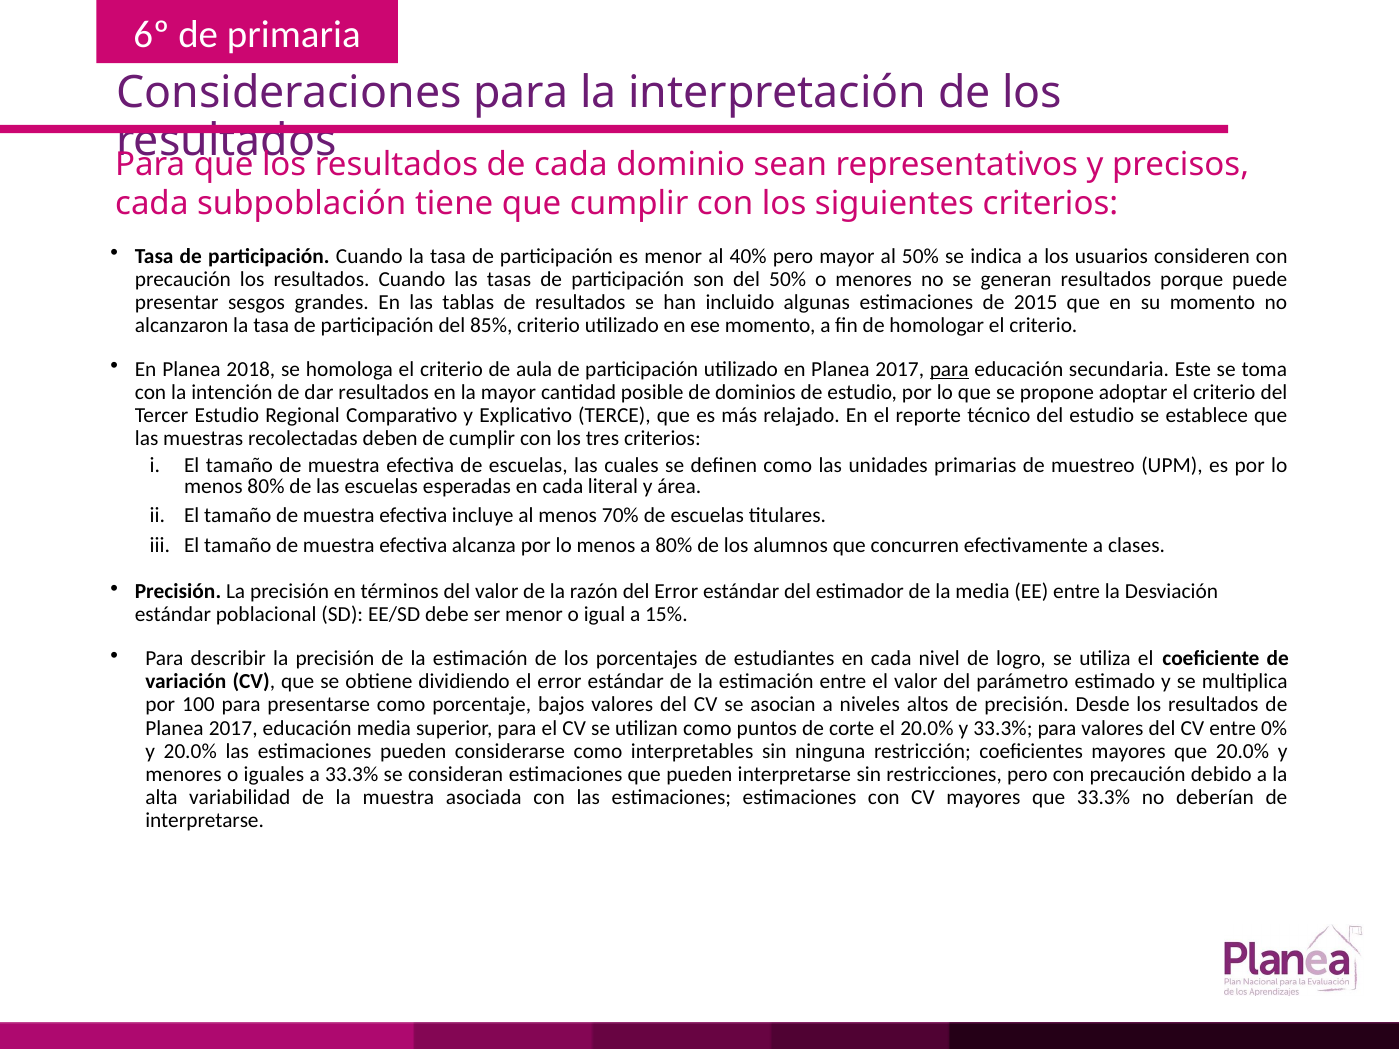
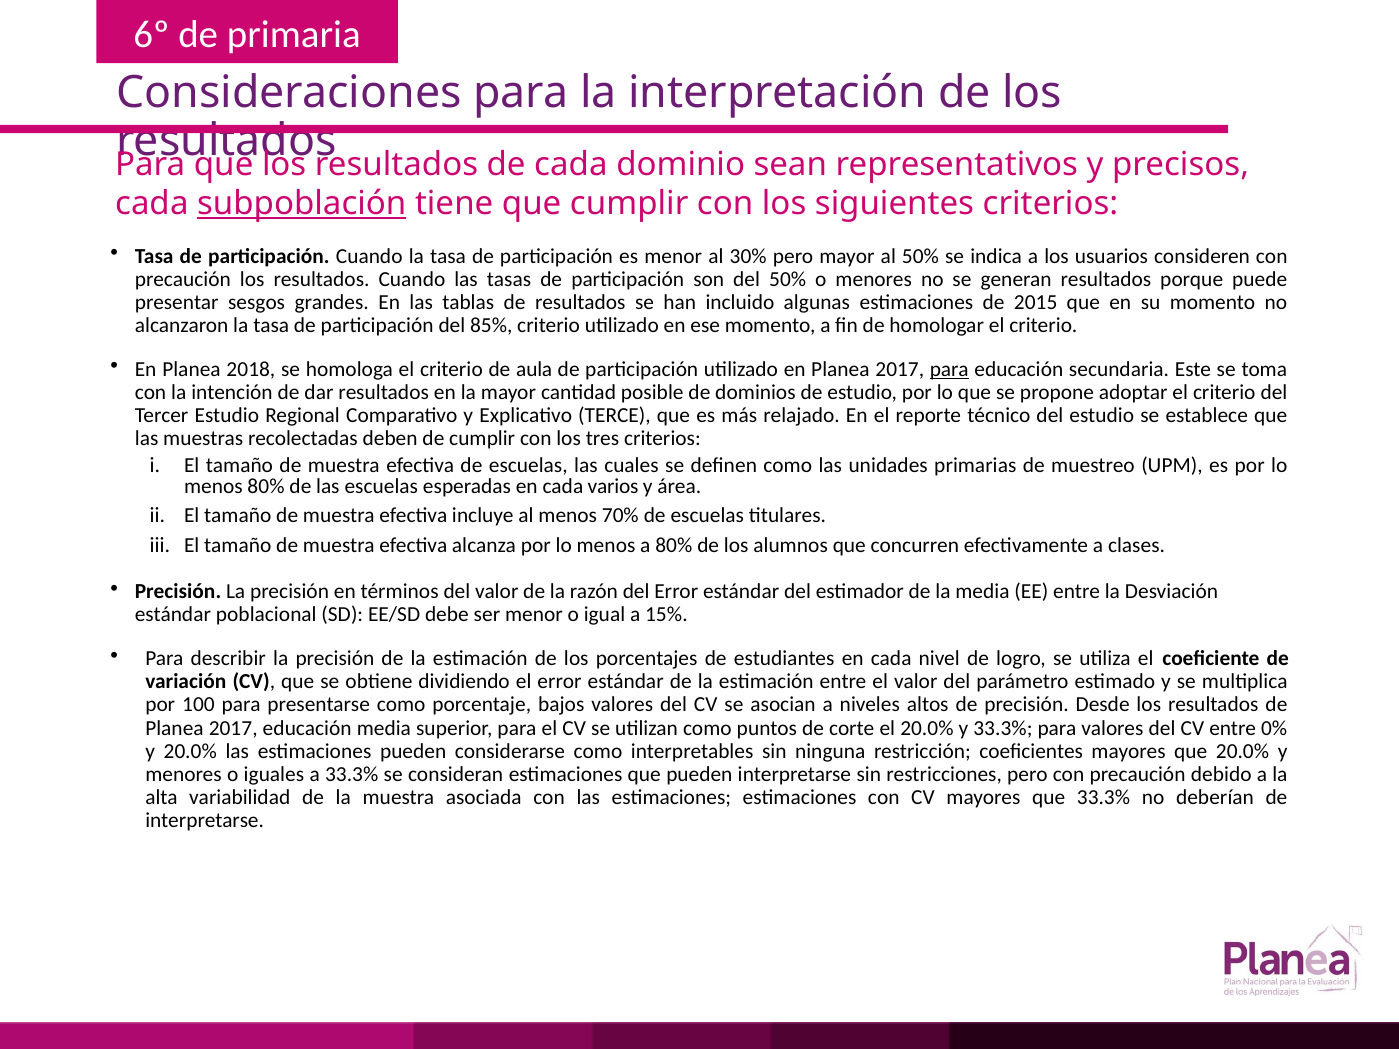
subpoblación underline: none -> present
40%: 40% -> 30%
literal: literal -> varios
